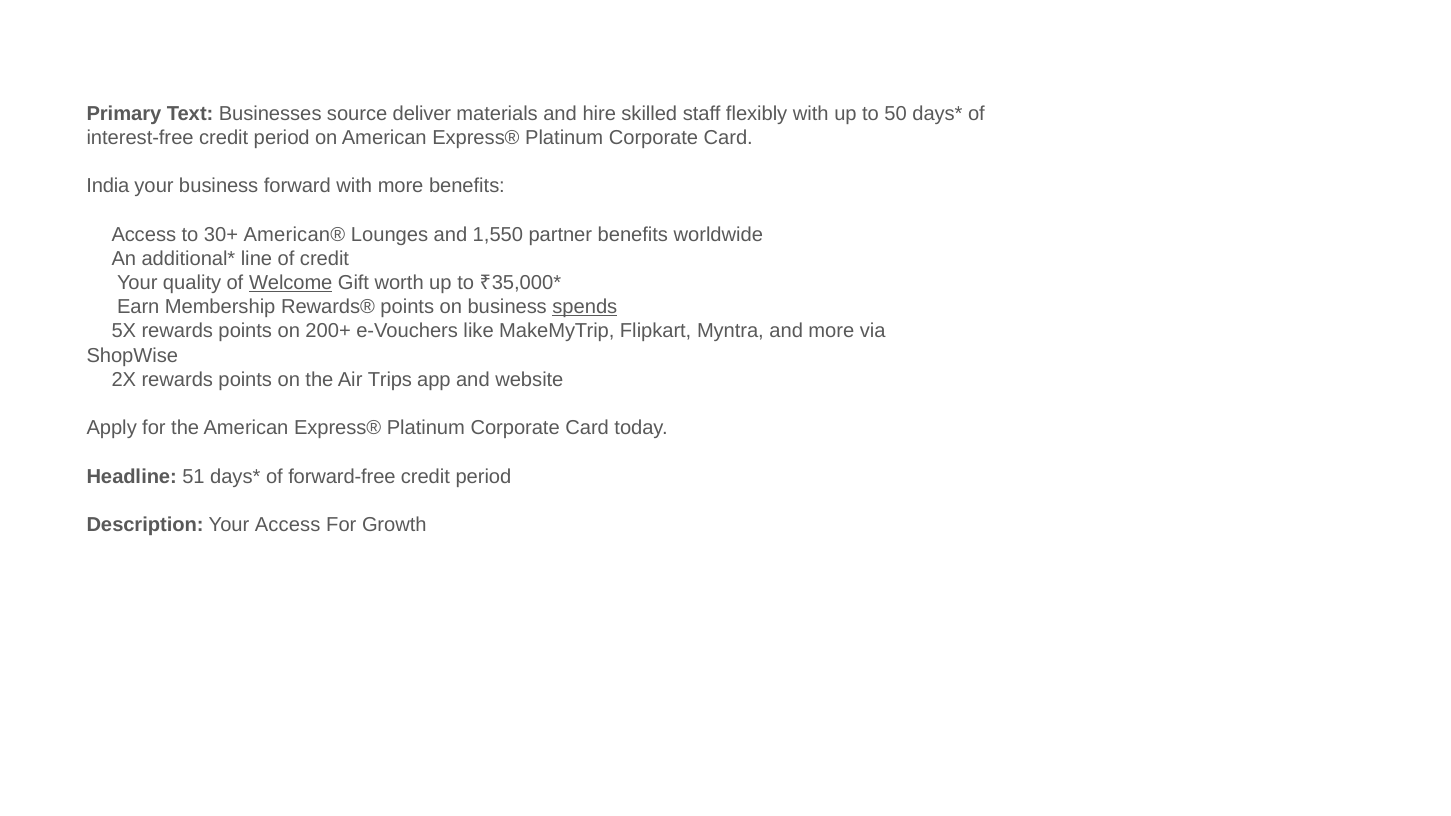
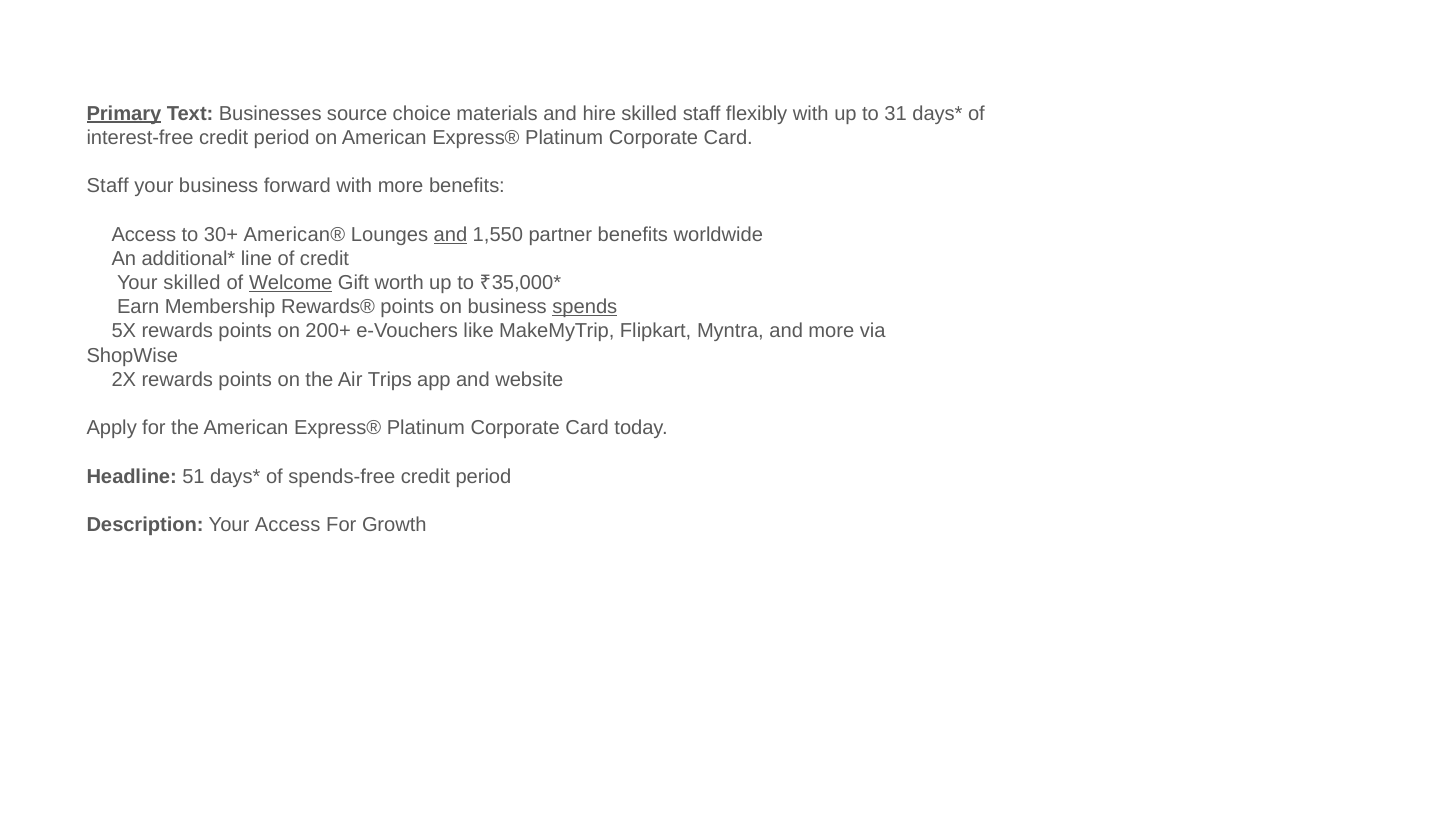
Primary underline: none -> present
deliver: deliver -> choice
50: 50 -> 31
India at (108, 186): India -> Staff
and at (450, 235) underline: none -> present
Your quality: quality -> skilled
forward-free: forward-free -> spends-free
